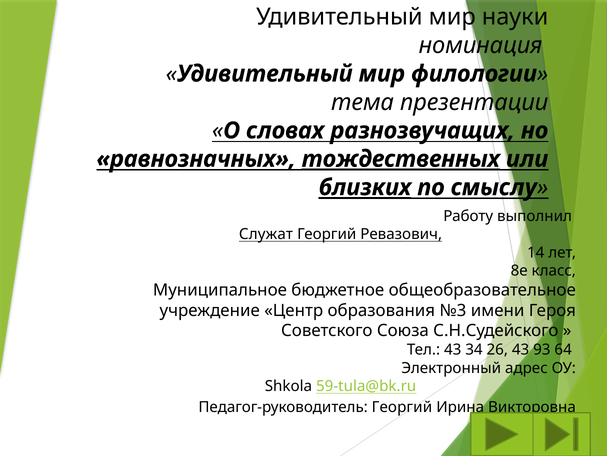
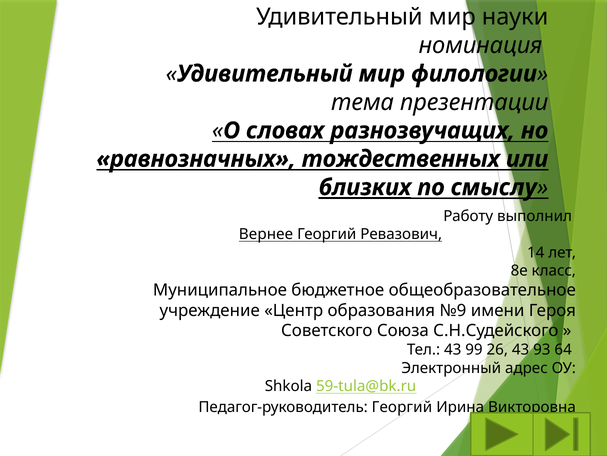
тождественных underline: present -> none
Служат: Служат -> Вернее
№3: №3 -> №9
34: 34 -> 99
